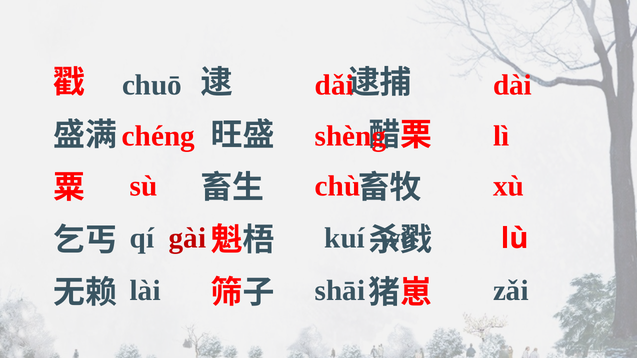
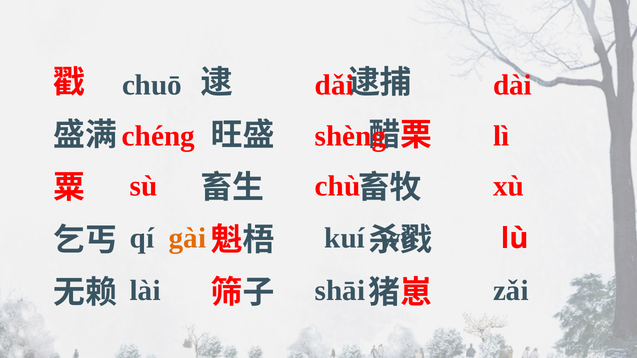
gài colour: red -> orange
